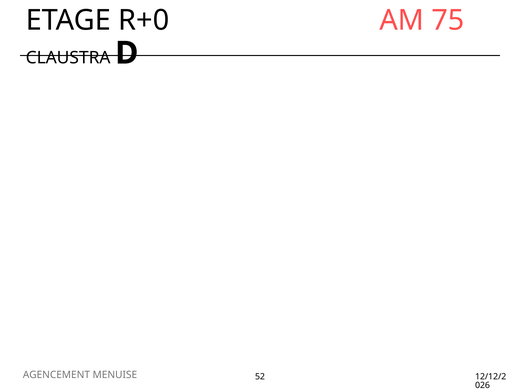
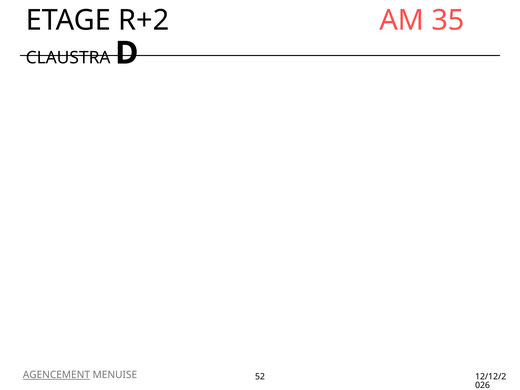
R+0: R+0 -> R+2
75: 75 -> 35
AGENCEMENT underline: none -> present
